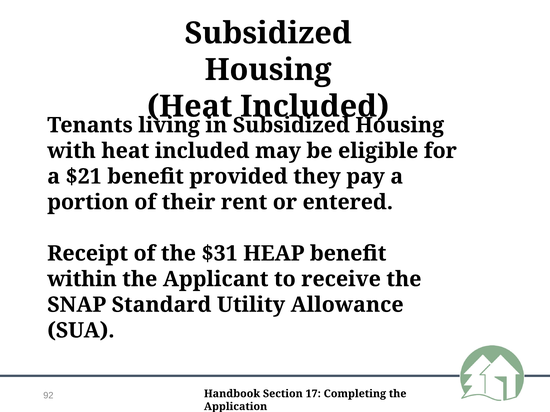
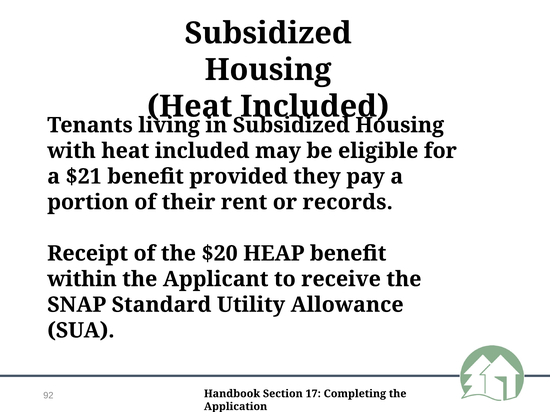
entered: entered -> records
$31: $31 -> $20
